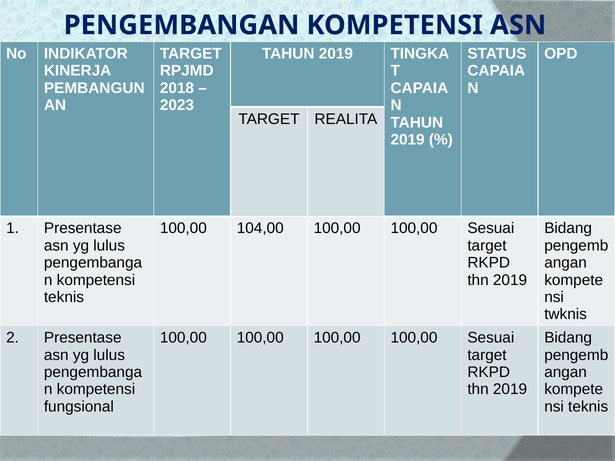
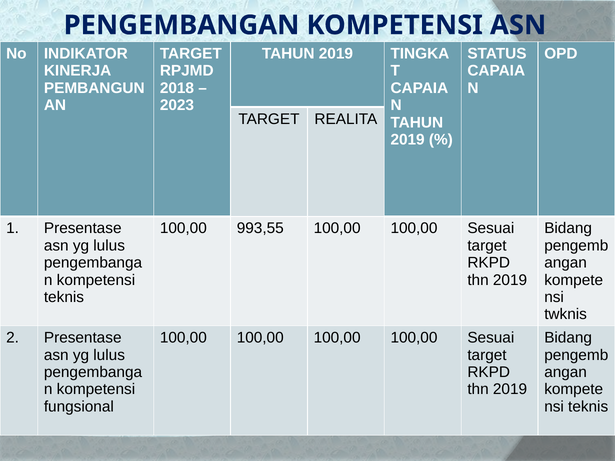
104,00: 104,00 -> 993,55
